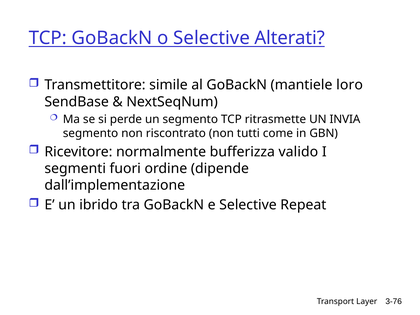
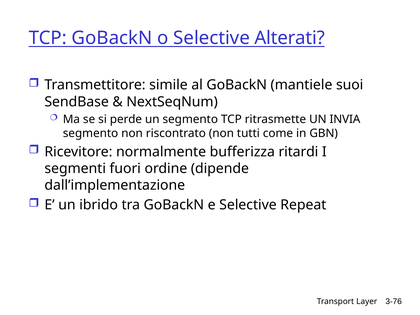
loro: loro -> suoi
valido: valido -> ritardi
